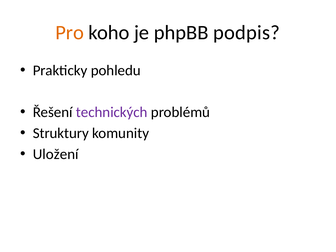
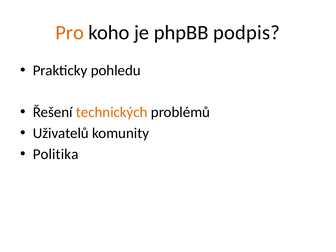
technických colour: purple -> orange
Struktury: Struktury -> Uživatelů
Uložení: Uložení -> Politika
